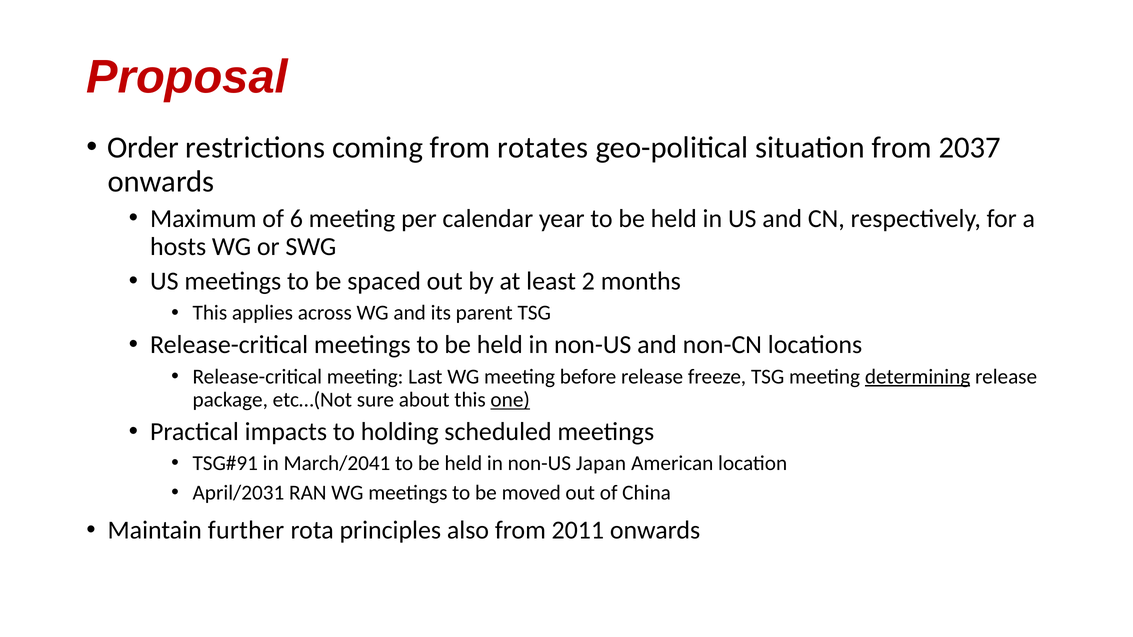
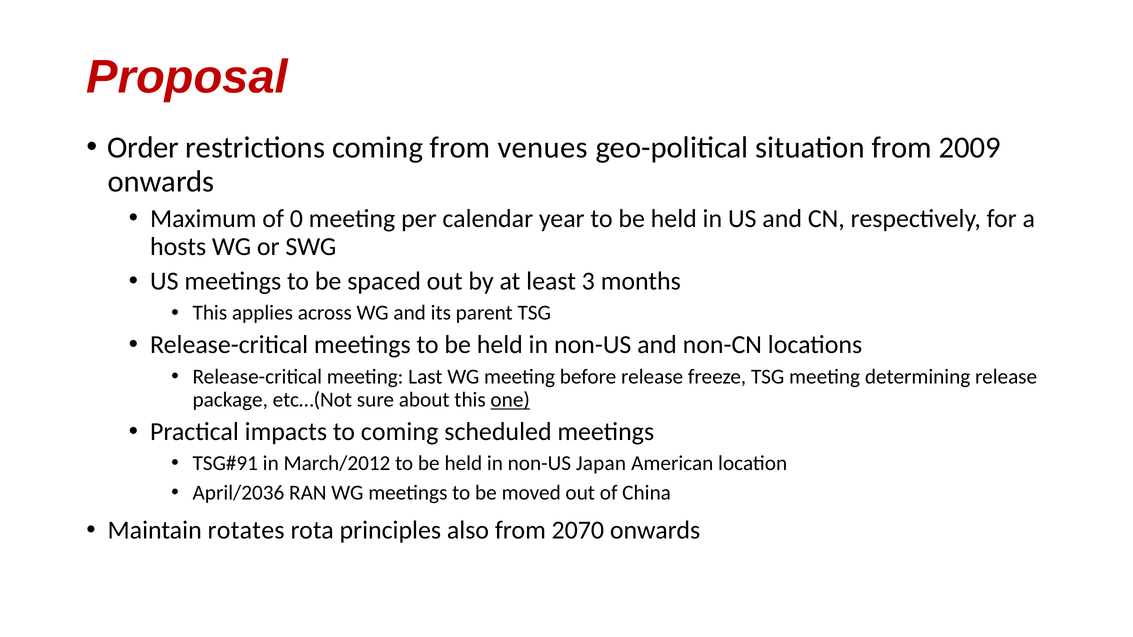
rotates: rotates -> venues
2037: 2037 -> 2009
6: 6 -> 0
2: 2 -> 3
determining underline: present -> none
to holding: holding -> coming
March/2041: March/2041 -> March/2012
April/2031: April/2031 -> April/2036
further: further -> rotates
2011: 2011 -> 2070
